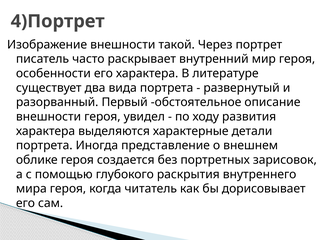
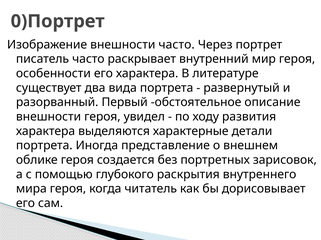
4)Портрет: 4)Портрет -> 0)Портрет
внешности такой: такой -> часто
